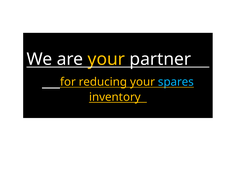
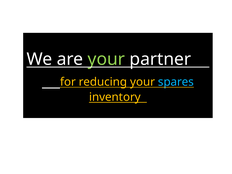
your at (106, 59) colour: yellow -> light green
